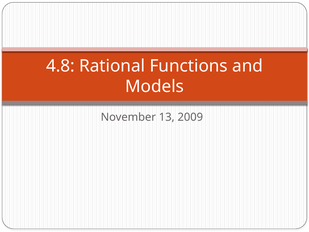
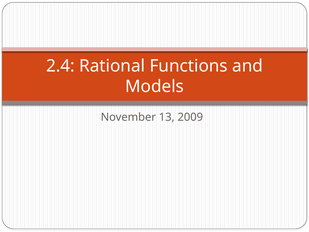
4.8: 4.8 -> 2.4
